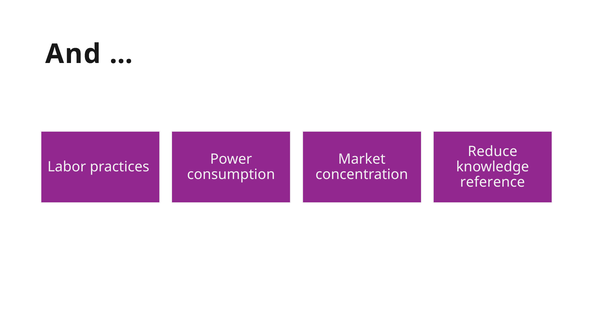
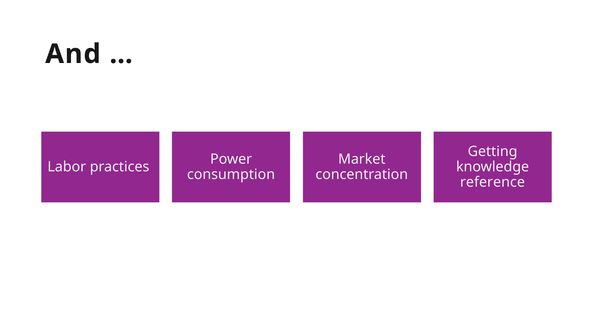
Reduce: Reduce -> Getting
